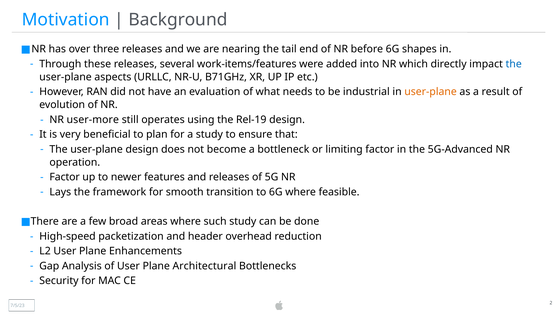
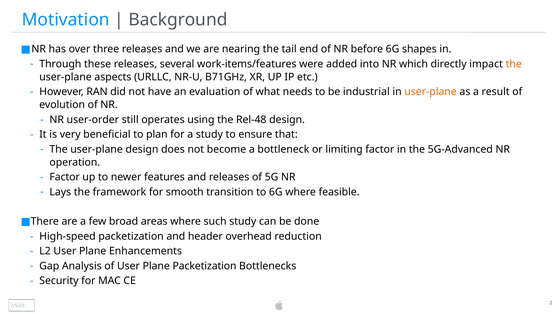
the at (514, 64) colour: blue -> orange
user-more: user-more -> user-order
Rel-19: Rel-19 -> Rel-48
Plane Architectural: Architectural -> Packetization
